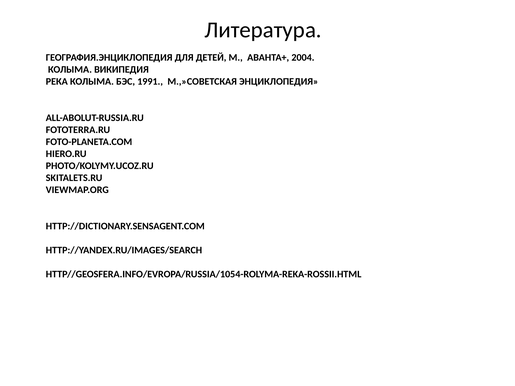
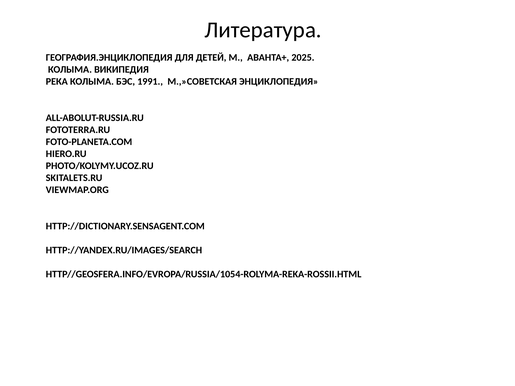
2004: 2004 -> 2025
